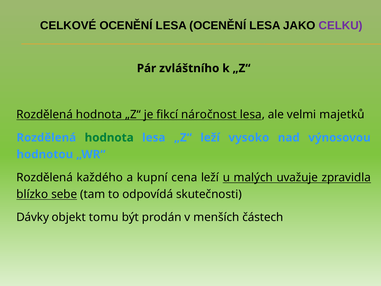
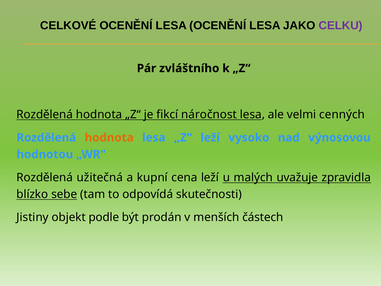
majetků: majetků -> cenných
hodnota at (109, 138) colour: green -> orange
každého: každého -> užitečná
Dávky: Dávky -> Jistiny
tomu: tomu -> podle
